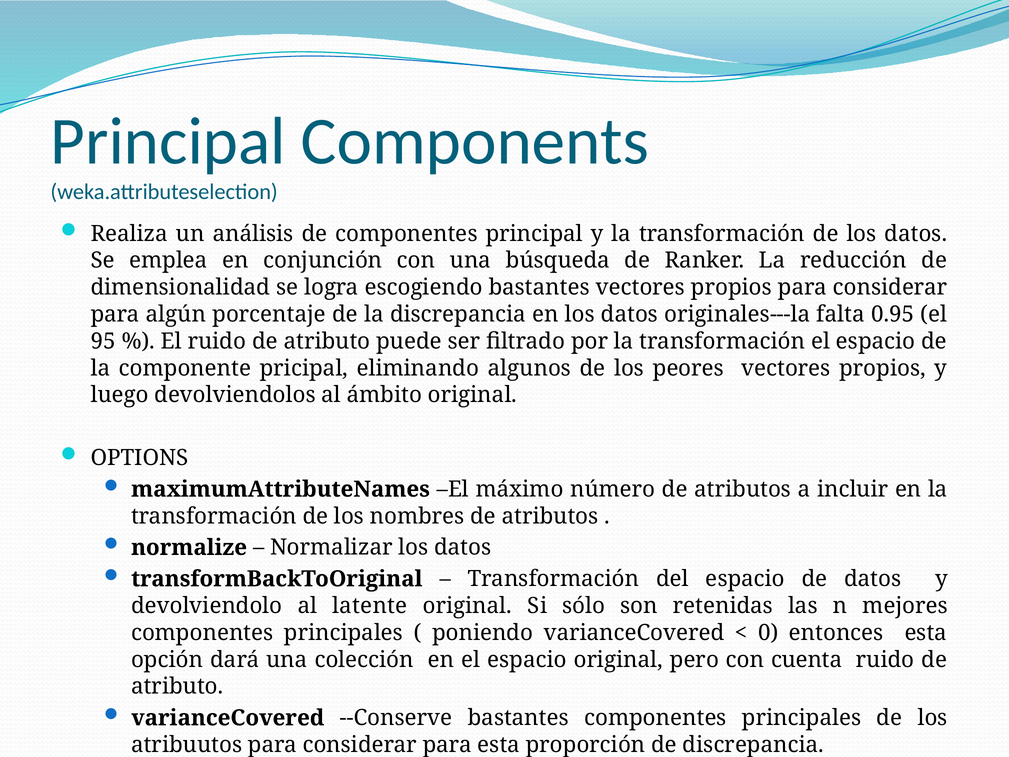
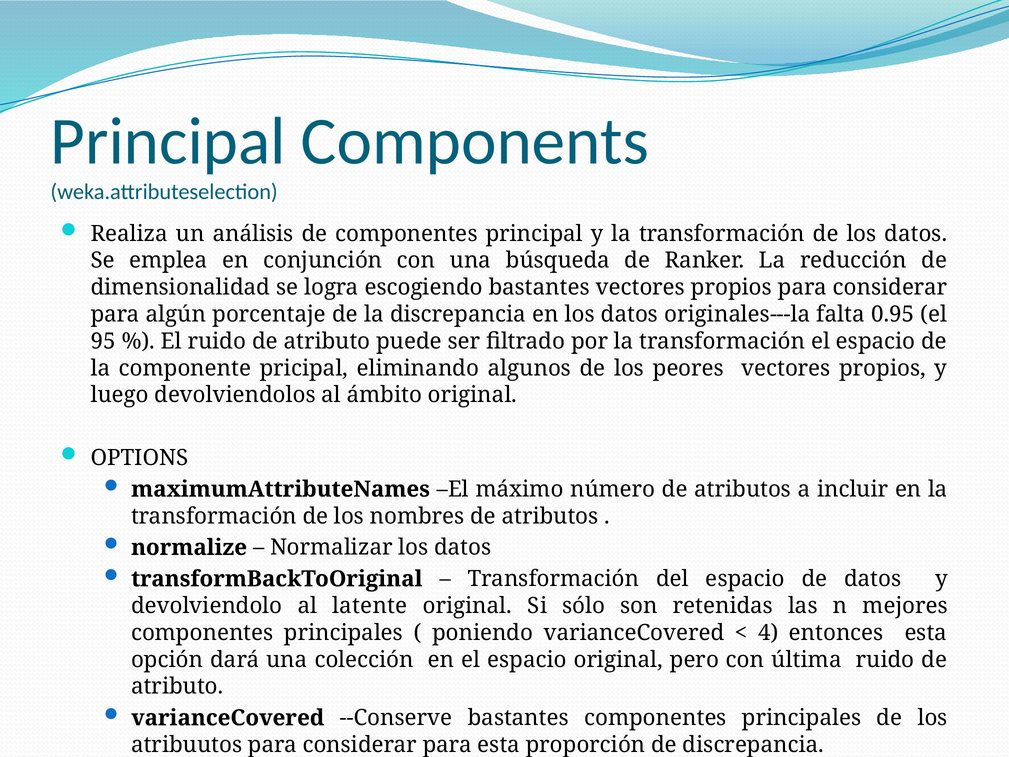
0: 0 -> 4
cuenta: cuenta -> última
